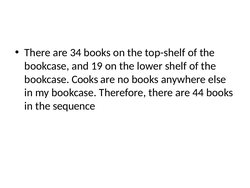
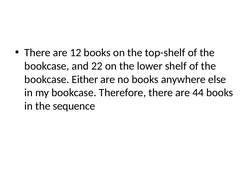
34: 34 -> 12
19: 19 -> 22
Cooks: Cooks -> Either
